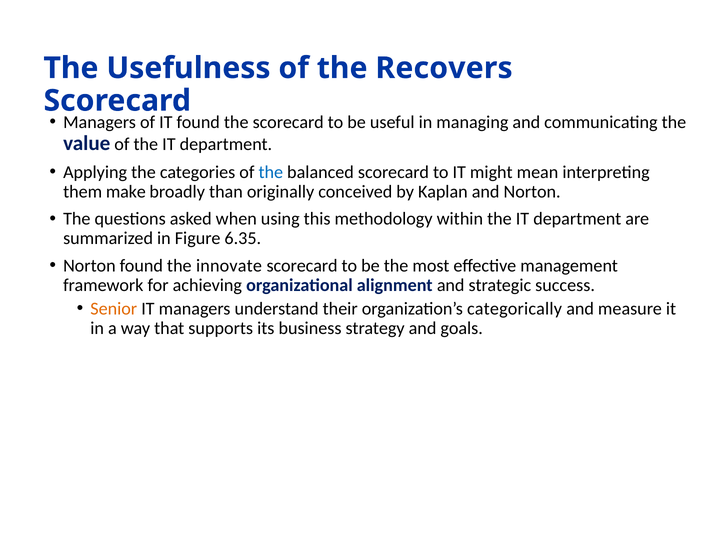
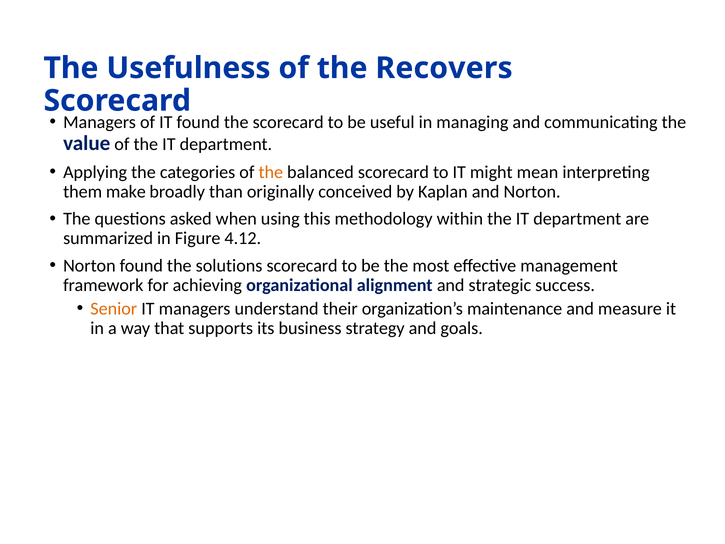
the at (271, 172) colour: blue -> orange
6.35: 6.35 -> 4.12
innovate: innovate -> solutions
categorically: categorically -> maintenance
